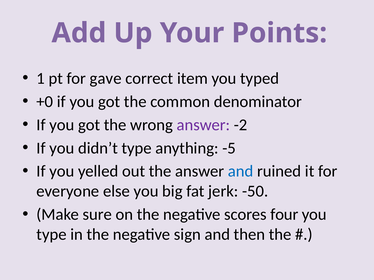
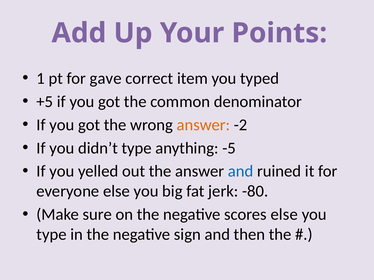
+0: +0 -> +5
answer at (203, 125) colour: purple -> orange
-50: -50 -> -80
scores four: four -> else
